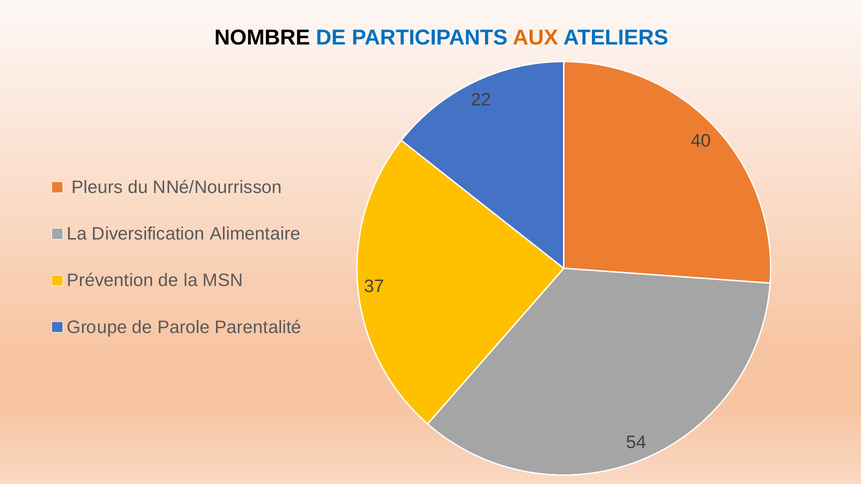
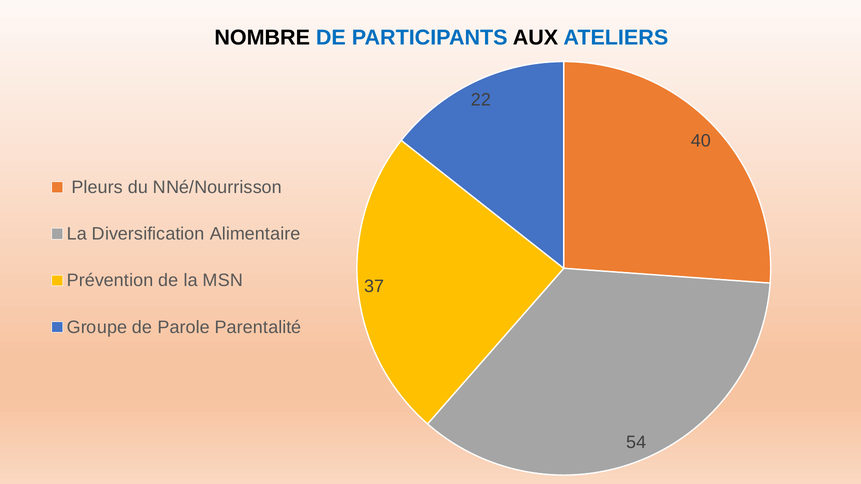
AUX colour: orange -> black
